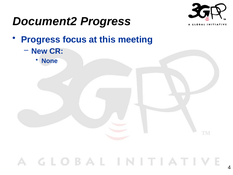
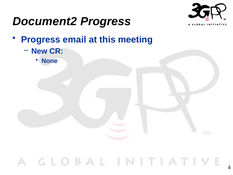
focus: focus -> email
